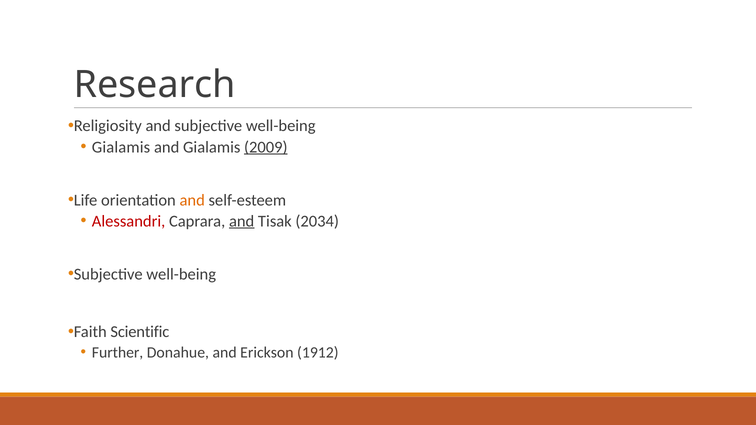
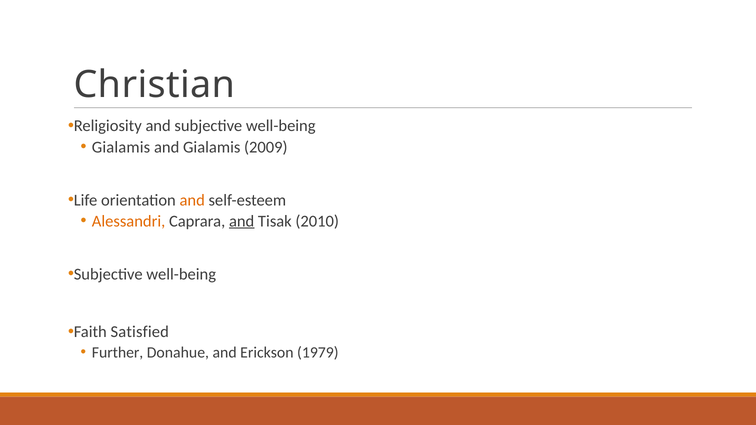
Research: Research -> Christian
2009 underline: present -> none
Alessandri colour: red -> orange
2034: 2034 -> 2010
Scientific: Scientific -> Satisfied
1912: 1912 -> 1979
